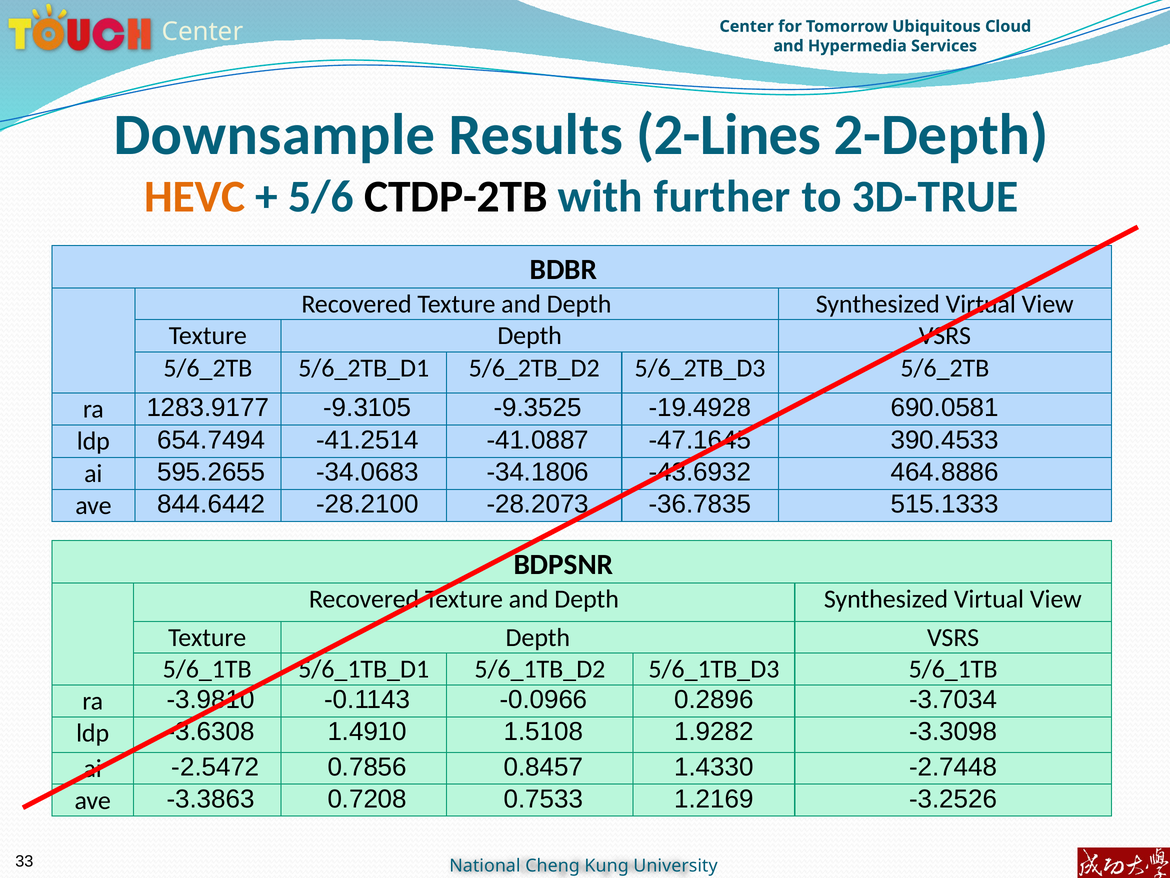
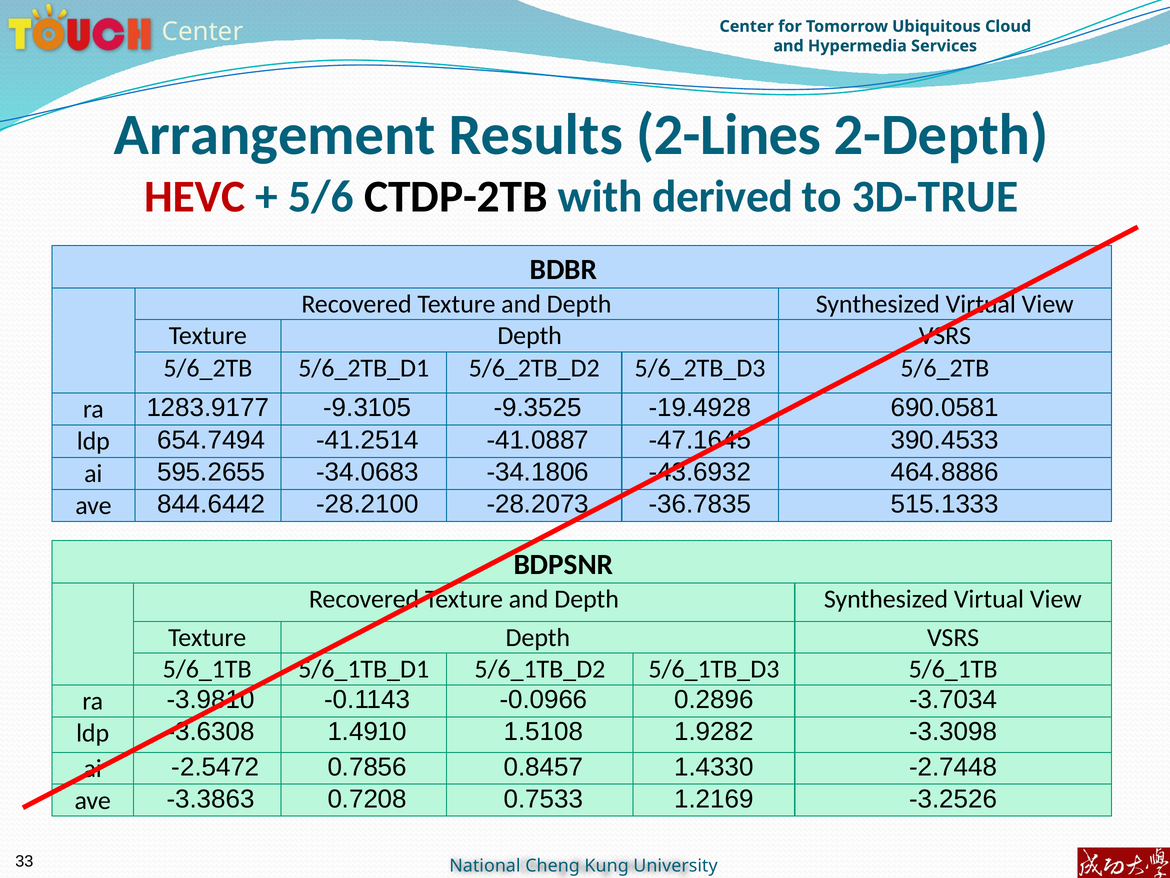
Downsample: Downsample -> Arrangement
HEVC colour: orange -> red
further: further -> derived
